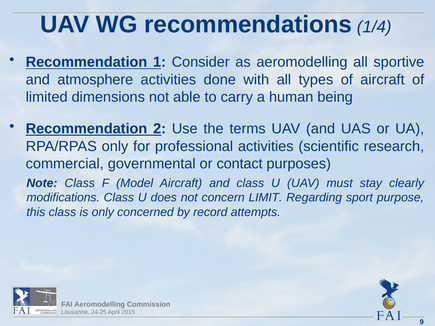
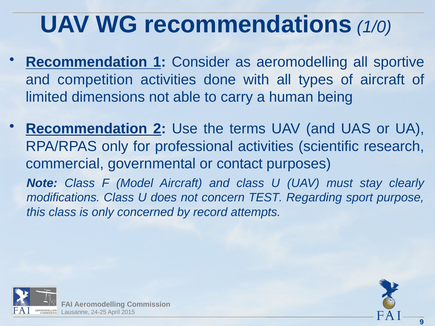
1/4: 1/4 -> 1/0
atmosphere: atmosphere -> competition
LIMIT: LIMIT -> TEST
